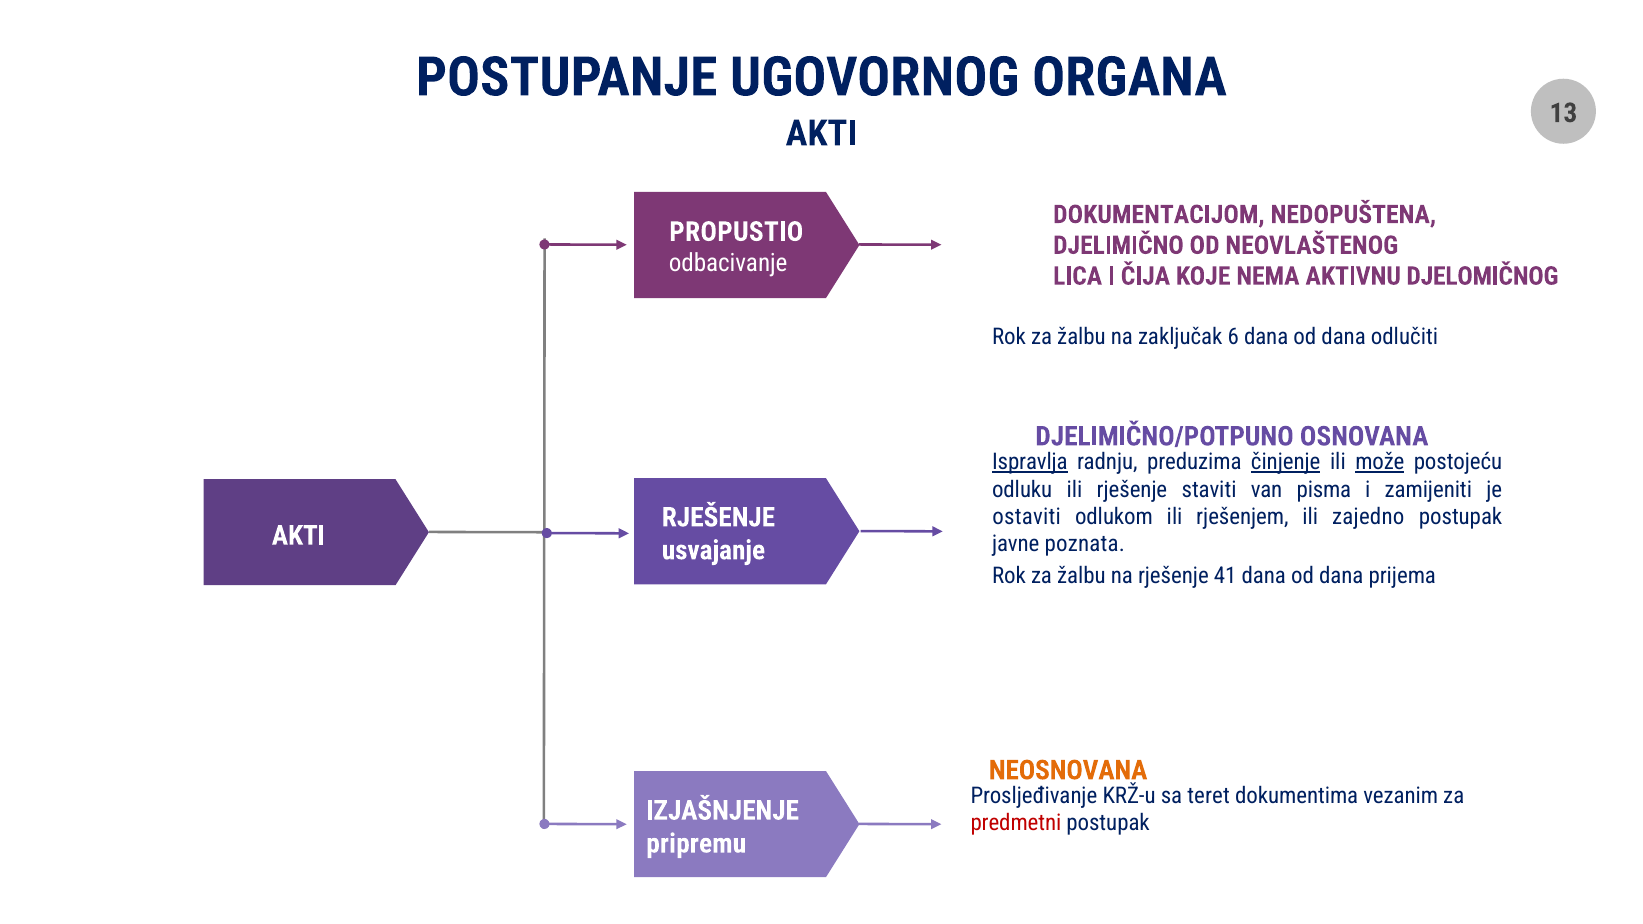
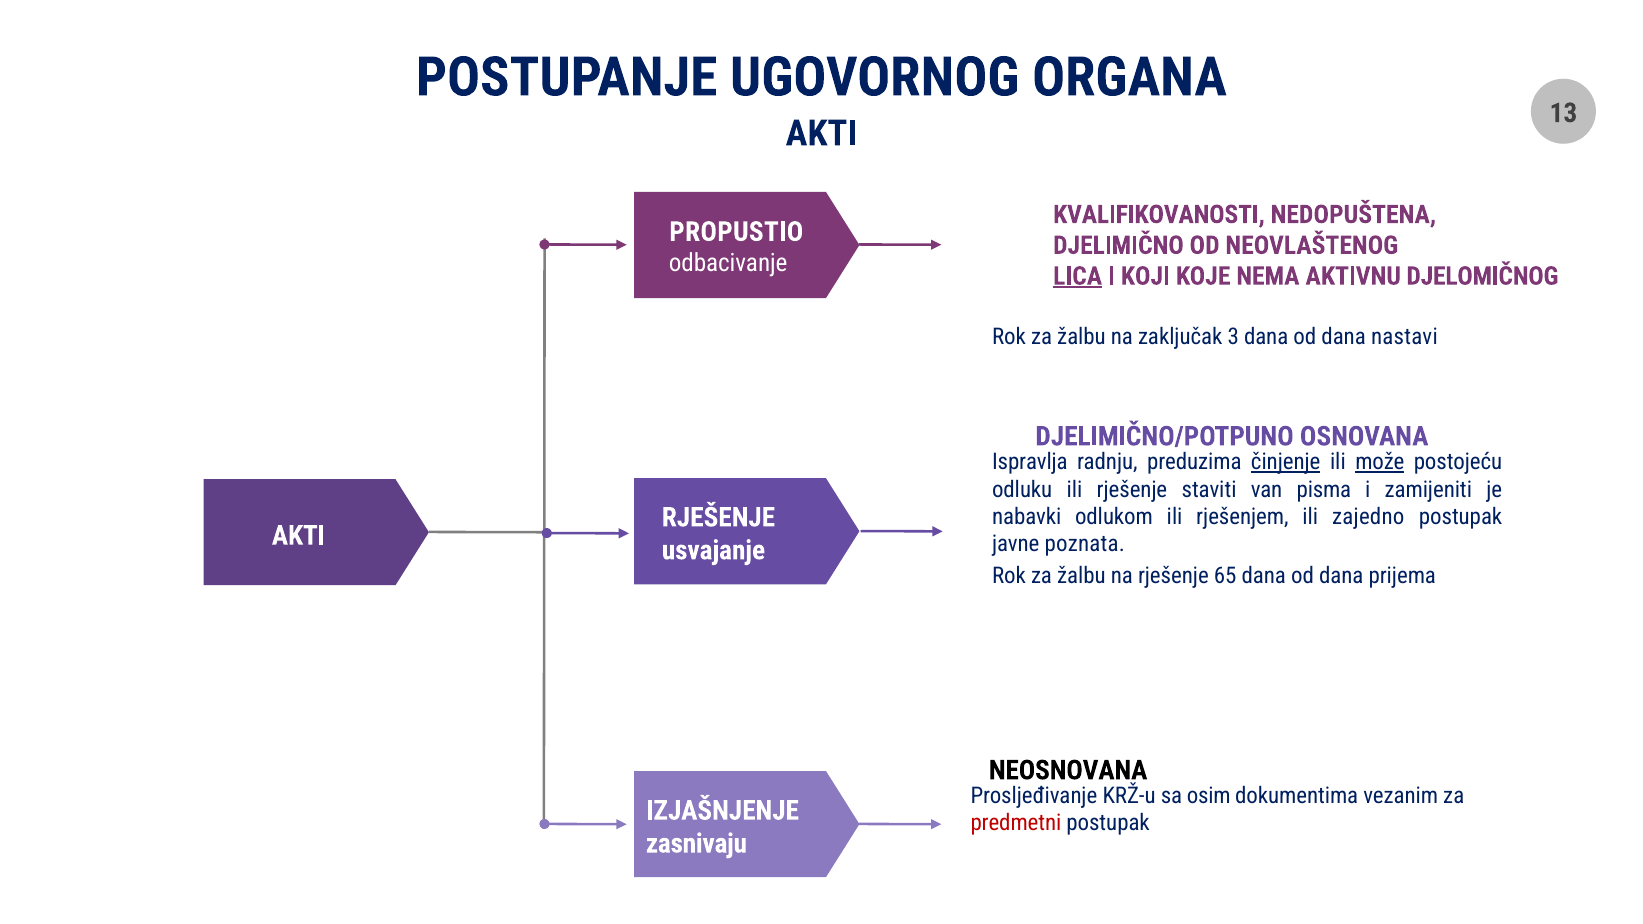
DOKUMENTACIJOM: DOKUMENTACIJOM -> KVALIFIKOVANOSTI
LICA underline: none -> present
ČIJA: ČIJA -> KOJI
6: 6 -> 3
odlučiti: odlučiti -> nastavi
Ispravlja underline: present -> none
ostaviti: ostaviti -> nabavki
41: 41 -> 65
NEOSNOVANA colour: orange -> black
teret: teret -> osim
pripremu: pripremu -> zasnivaju
